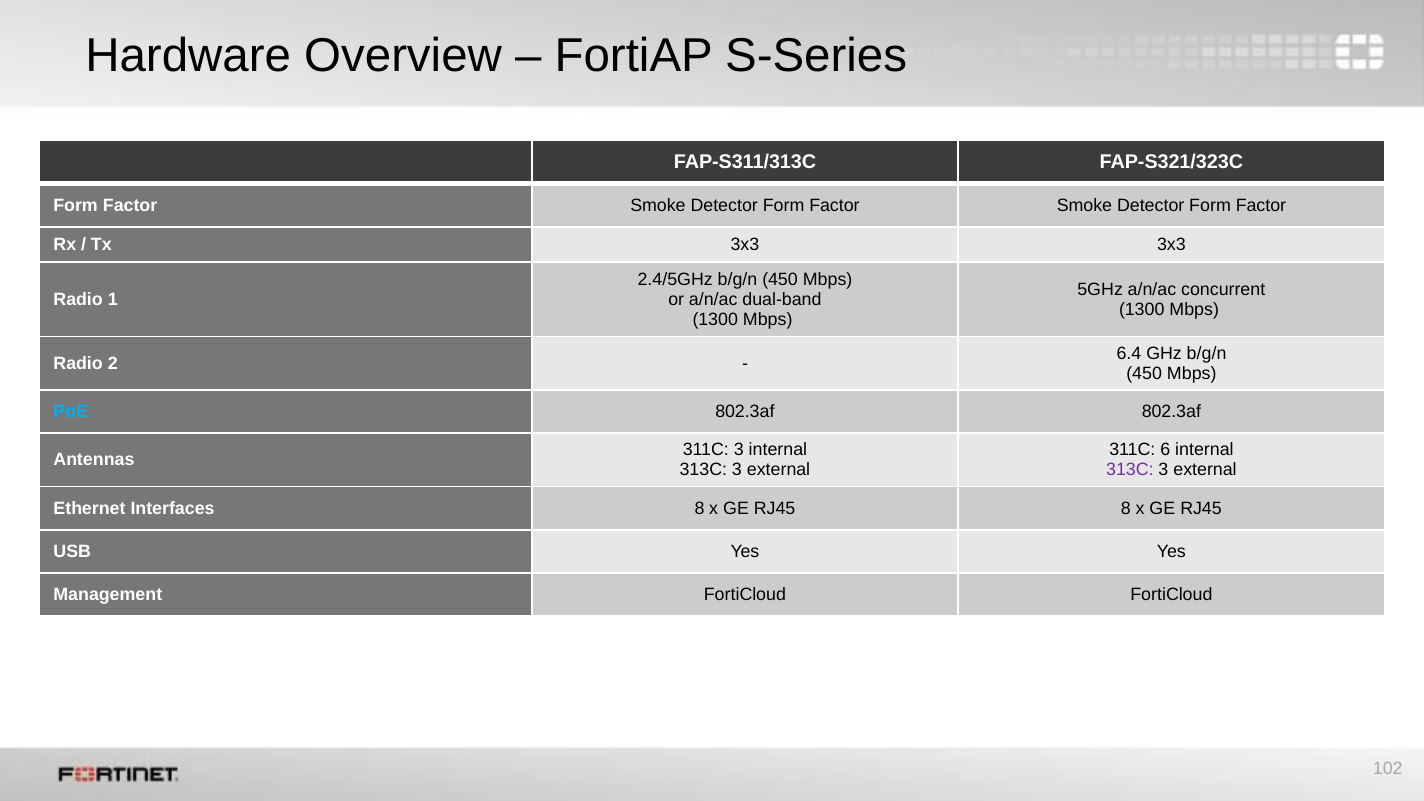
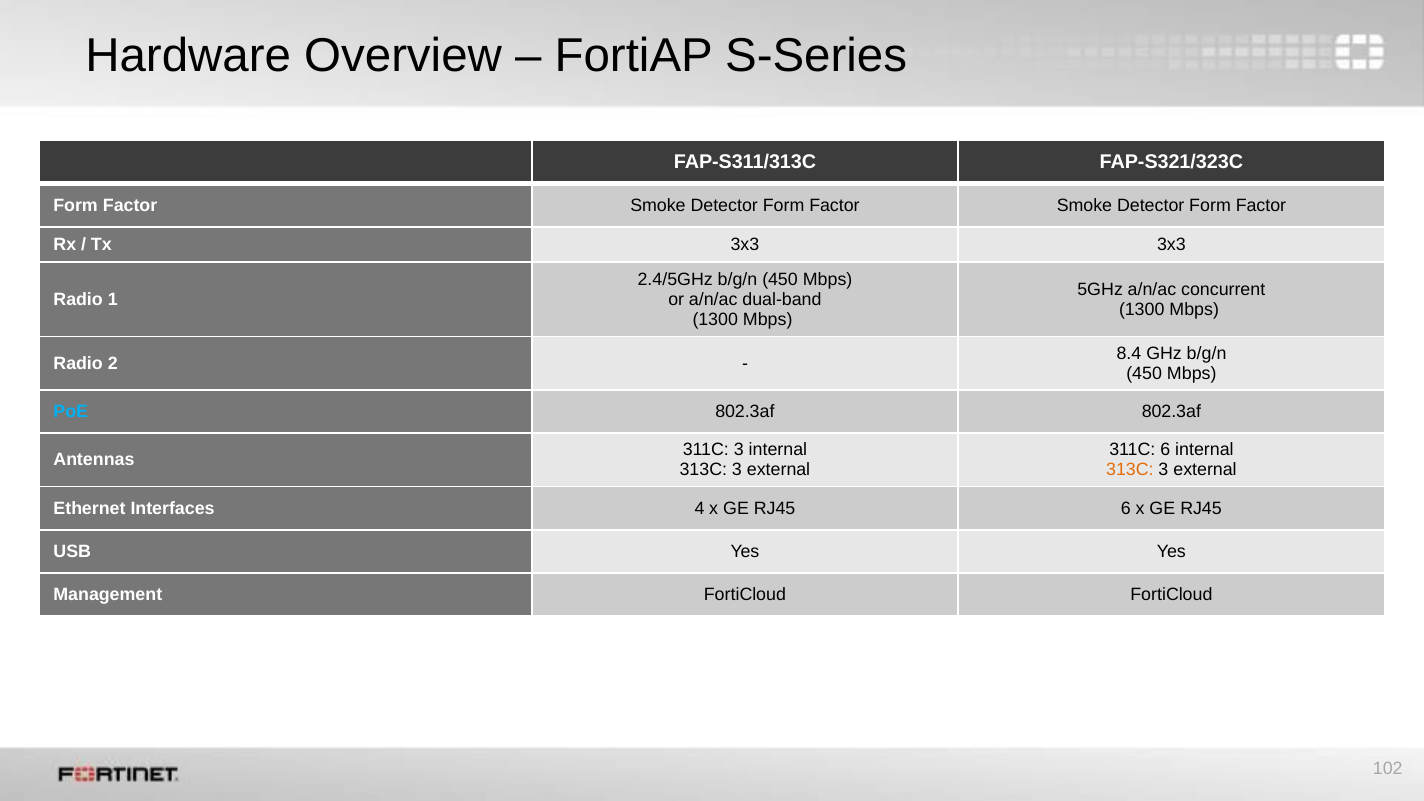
6.4: 6.4 -> 8.4
313C at (1130, 470) colour: purple -> orange
Interfaces 8: 8 -> 4
RJ45 8: 8 -> 6
